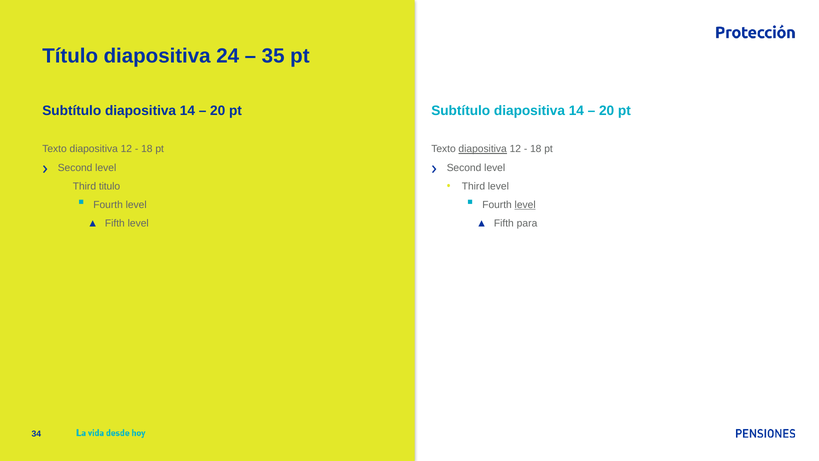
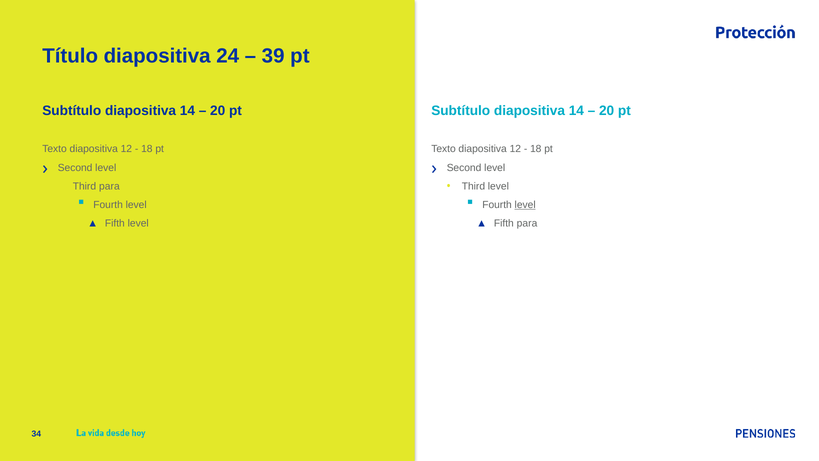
35: 35 -> 39
diapositiva at (483, 149) underline: present -> none
Third titulo: titulo -> para
